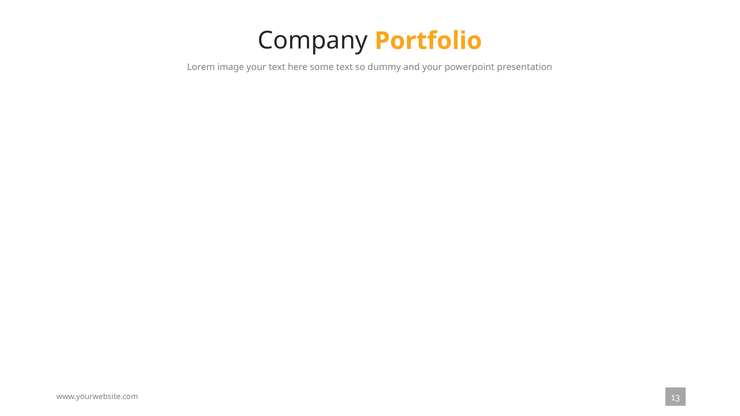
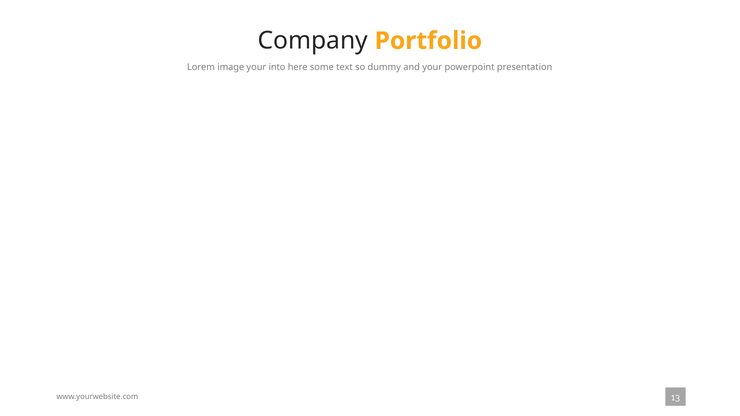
your text: text -> into
